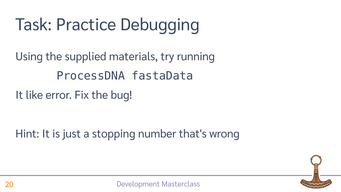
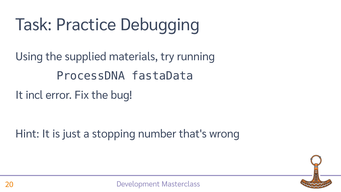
like: like -> incl
